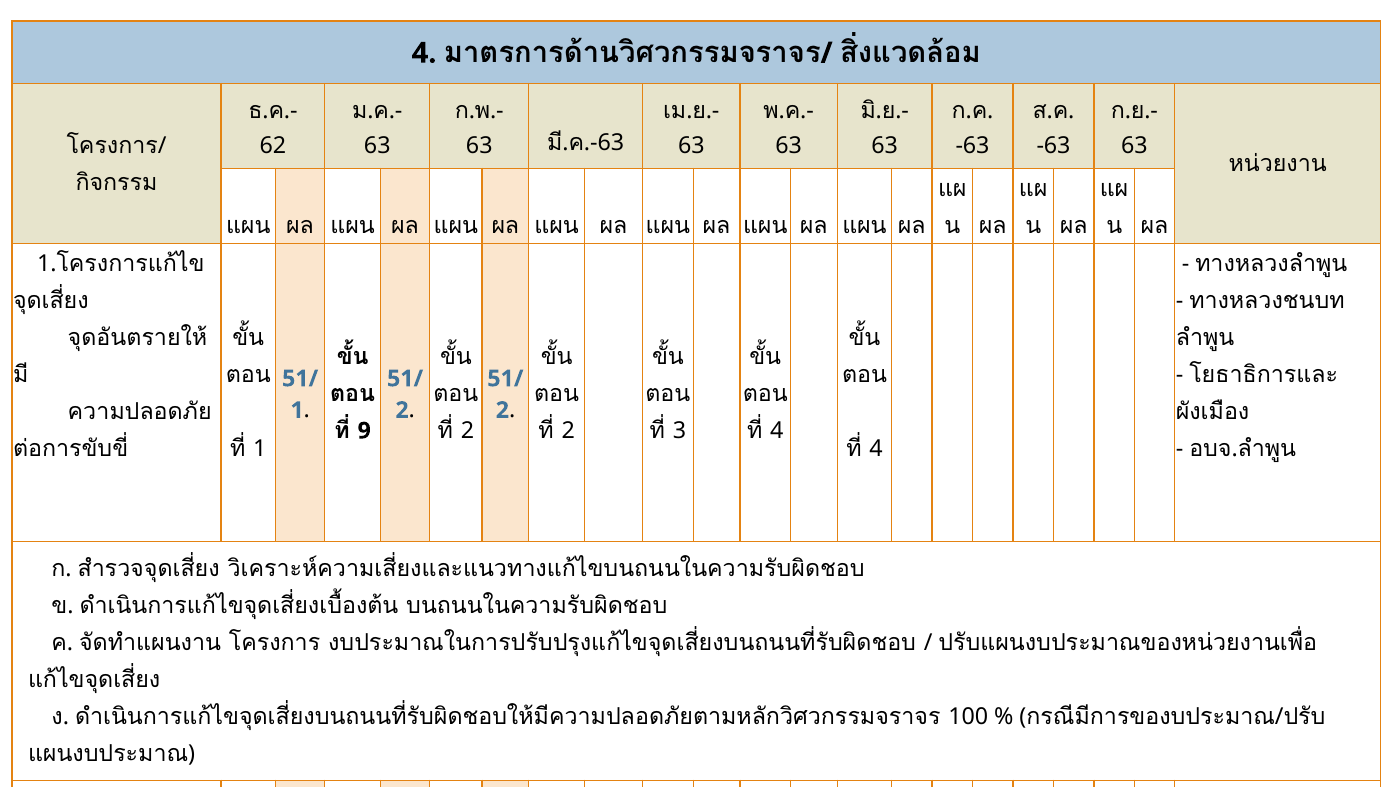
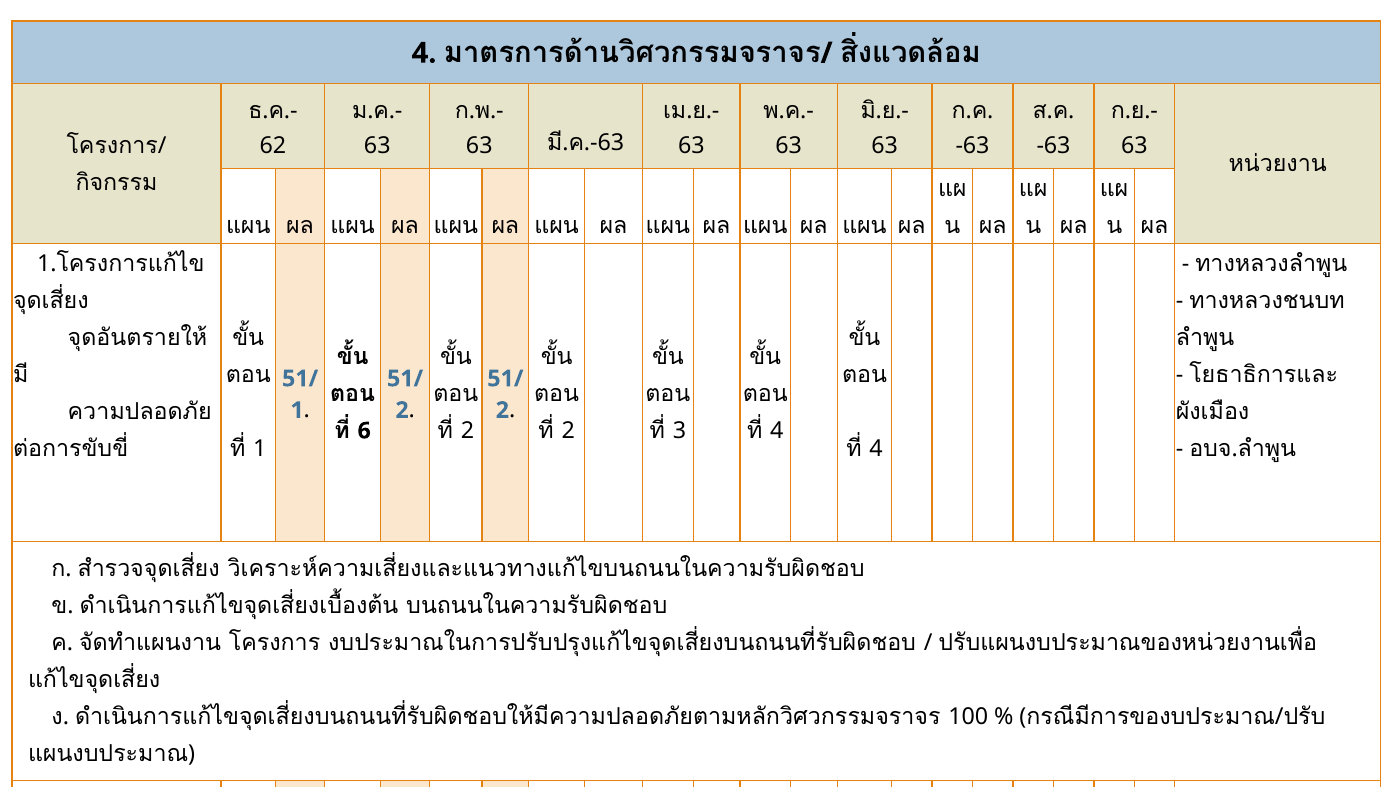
9: 9 -> 6
